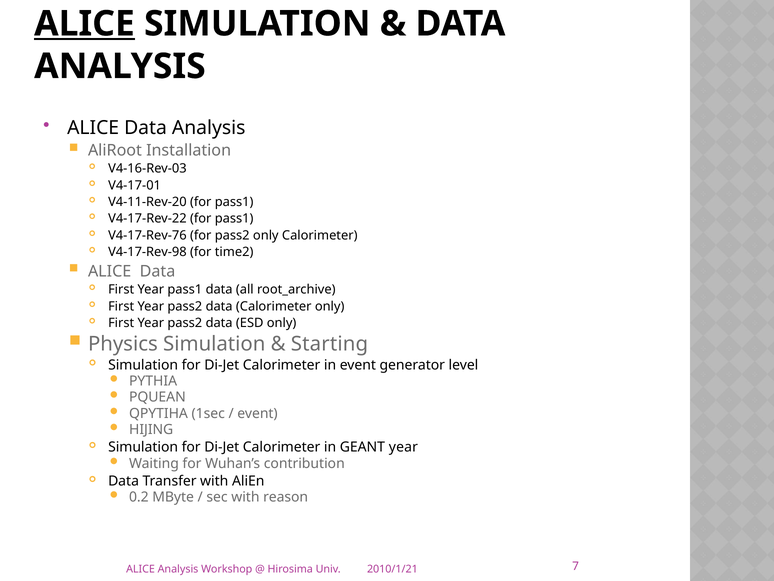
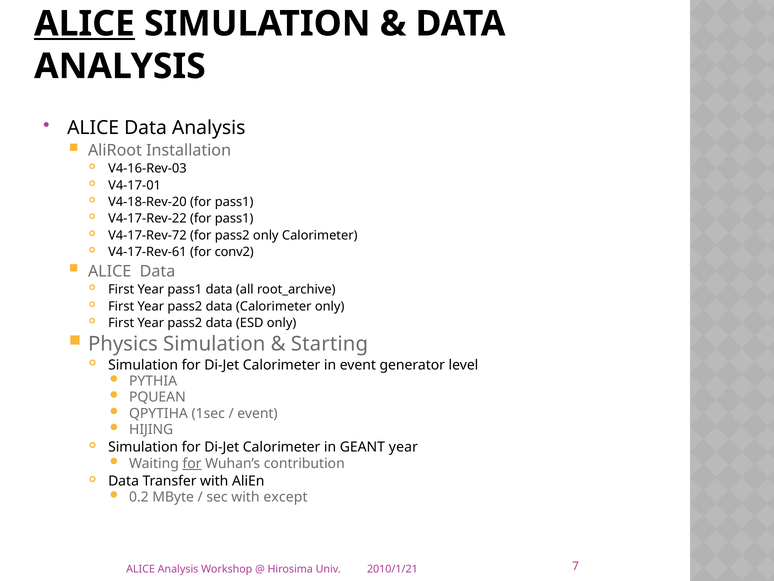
V4-11-Rev-20: V4-11-Rev-20 -> V4-18-Rev-20
V4-17-Rev-76: V4-17-Rev-76 -> V4-17-Rev-72
V4-17-Rev-98: V4-17-Rev-98 -> V4-17-Rev-61
time2: time2 -> conv2
for at (192, 463) underline: none -> present
reason: reason -> except
